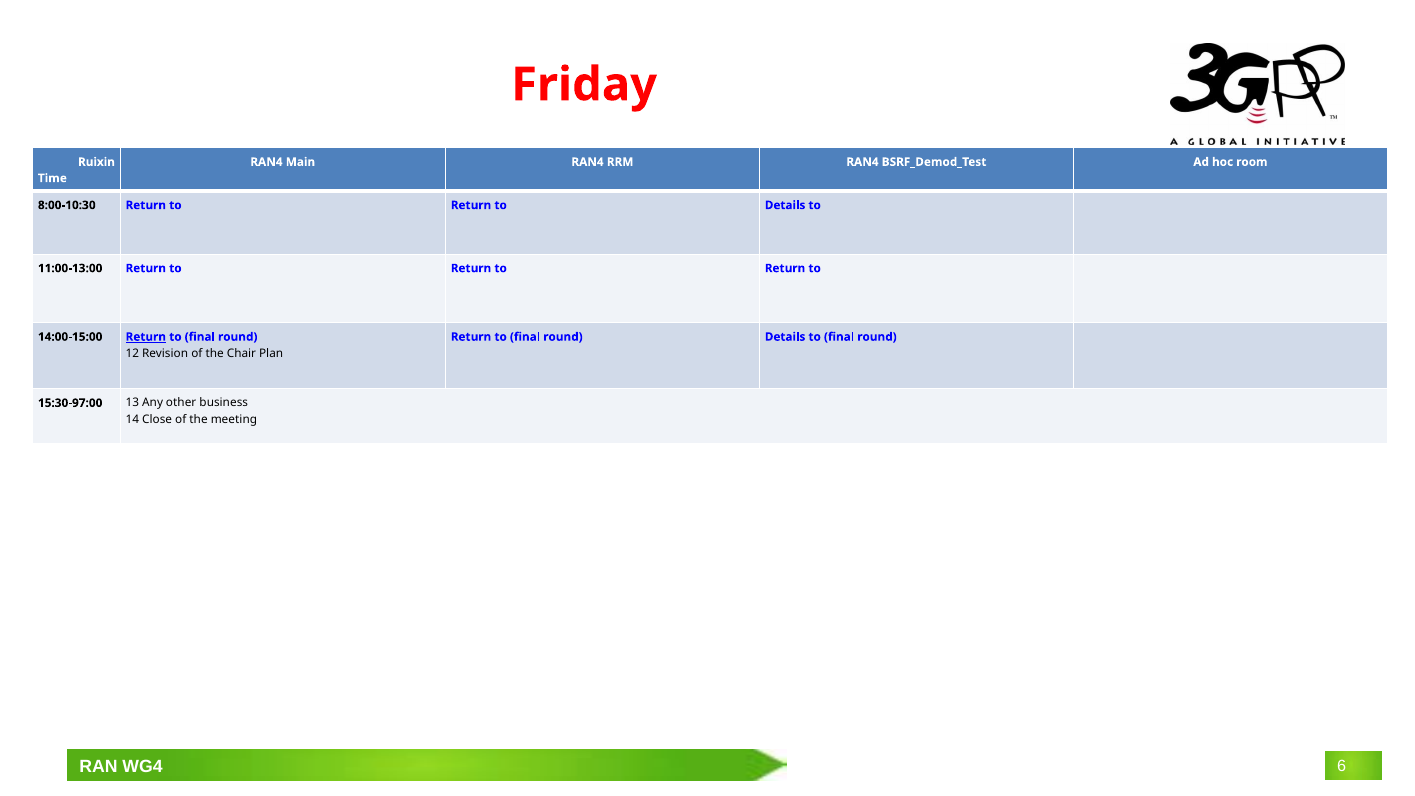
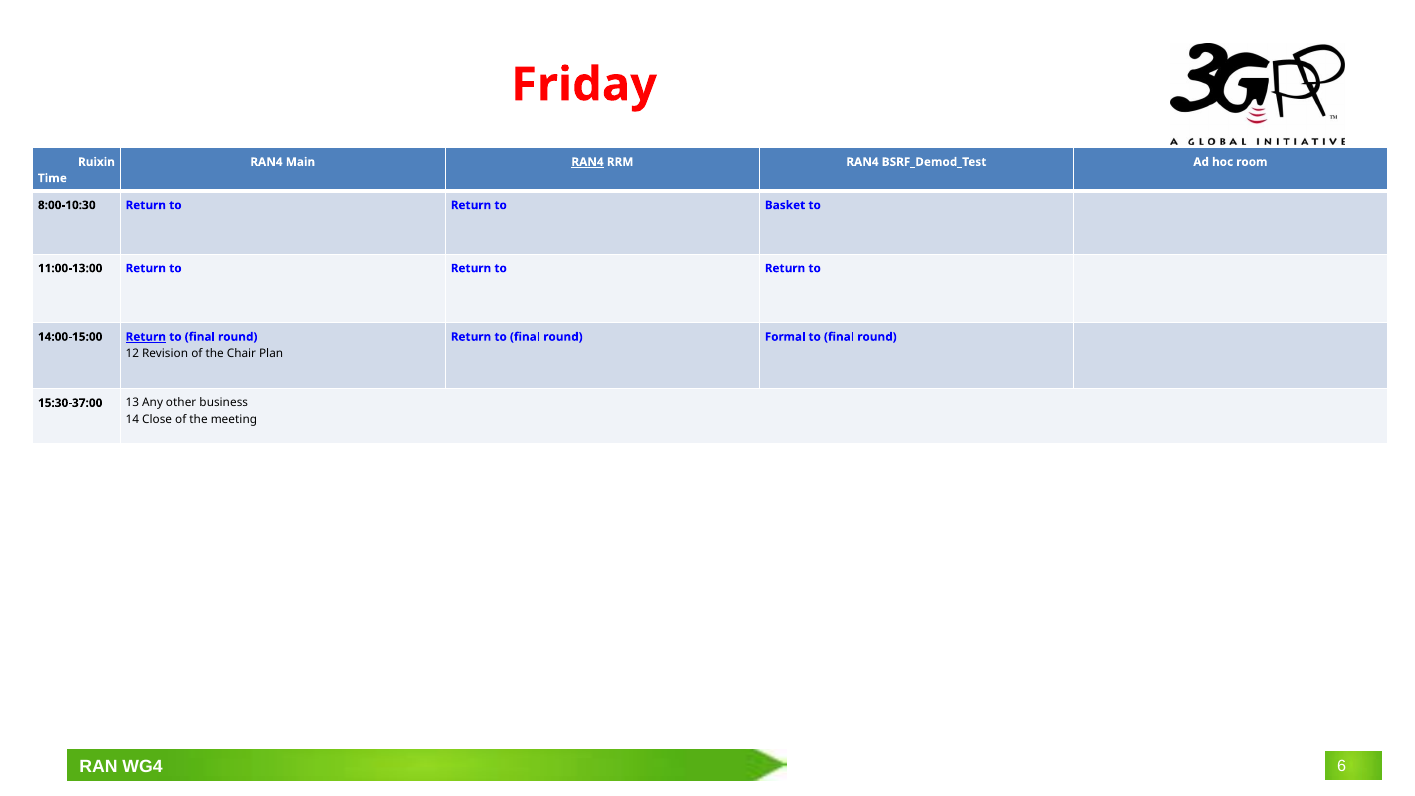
RAN4 at (588, 162) underline: none -> present
to Details: Details -> Basket
round Details: Details -> Formal
15:30-97:00: 15:30-97:00 -> 15:30-37:00
